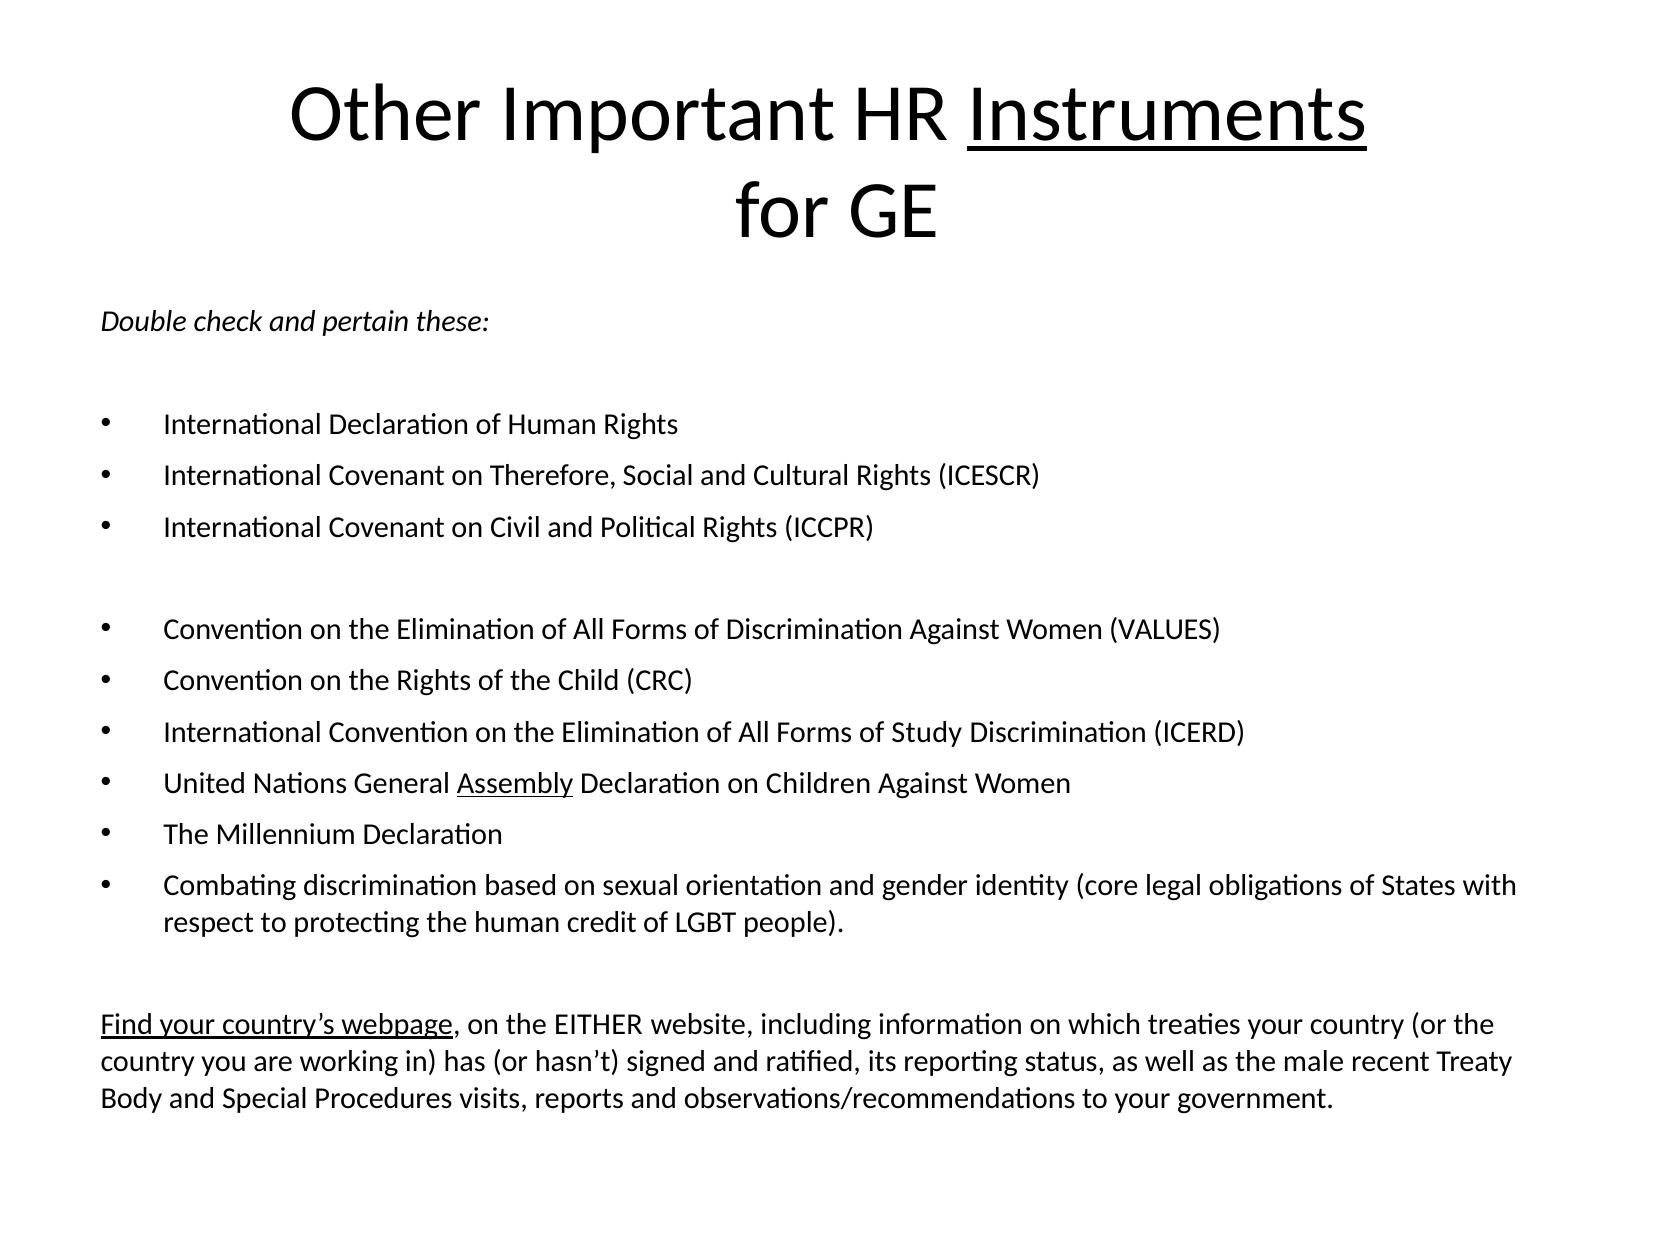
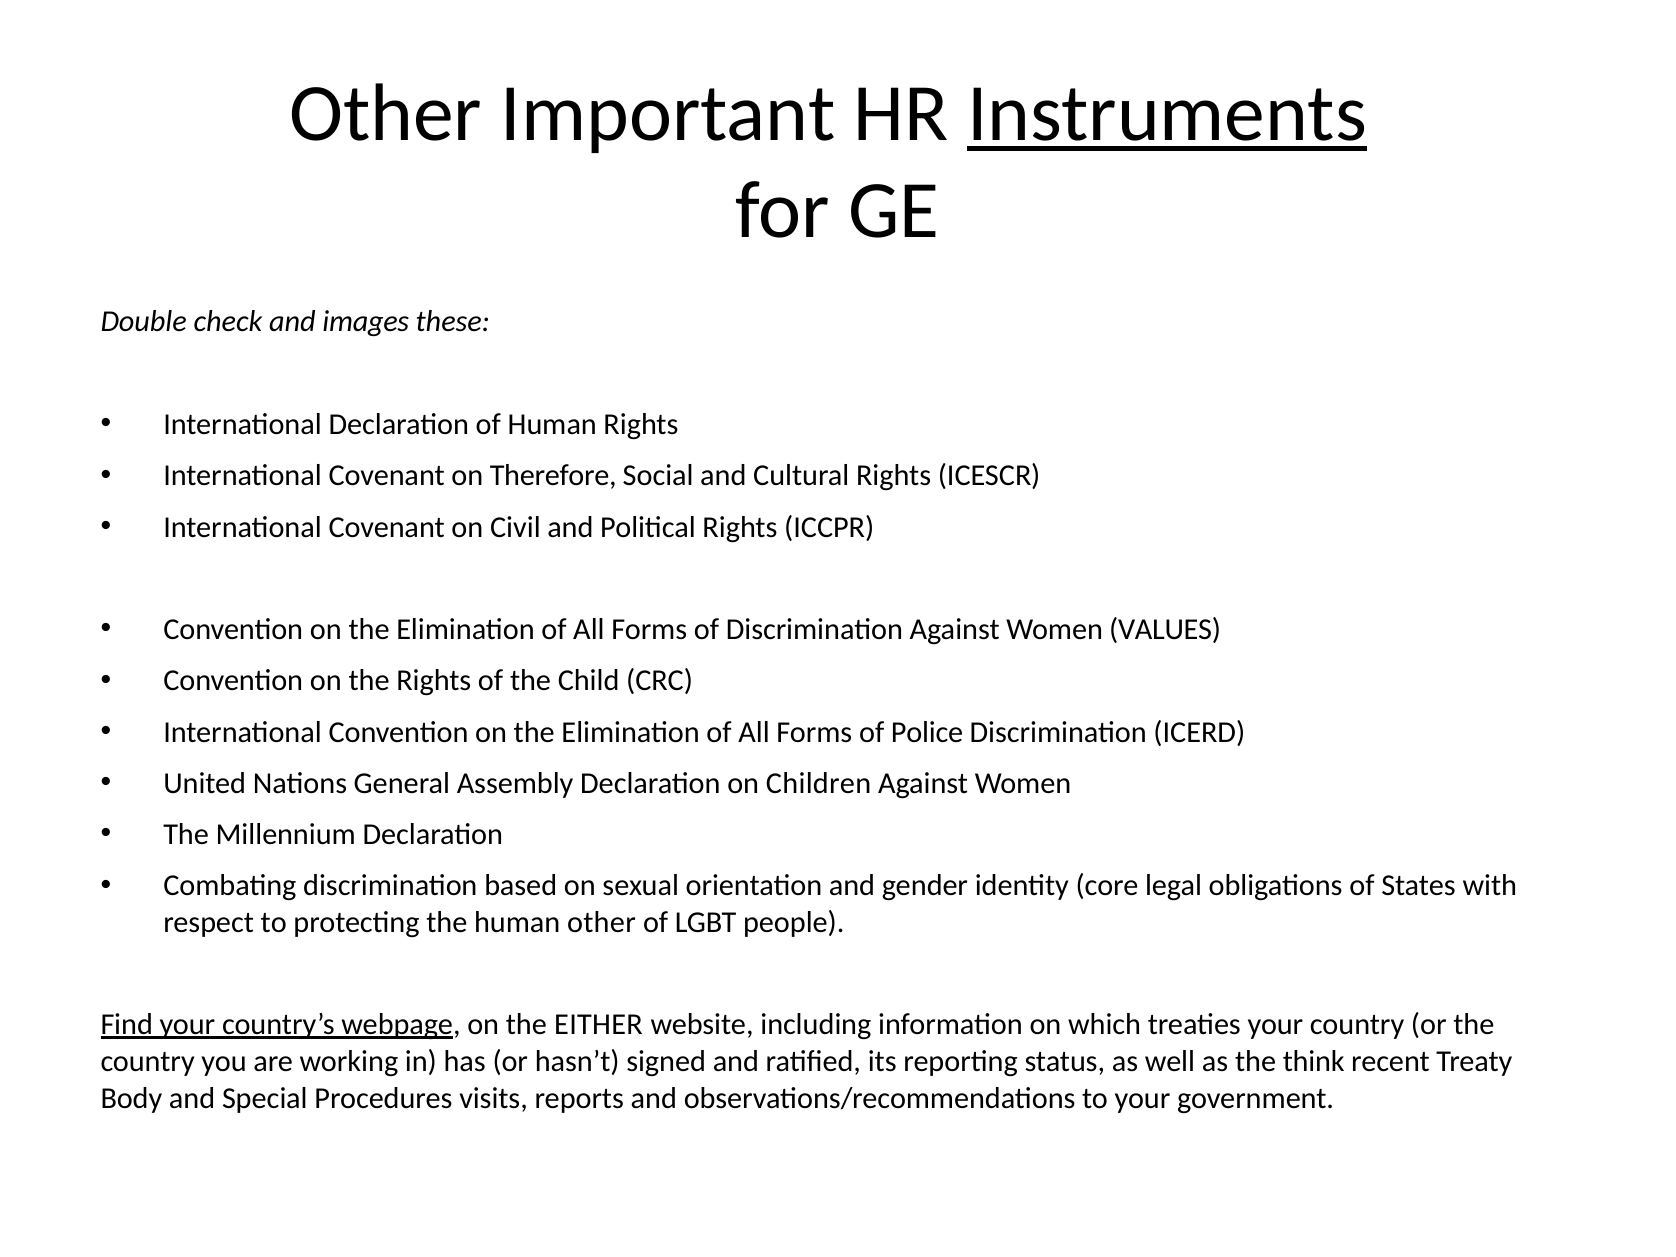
pertain: pertain -> images
Study: Study -> Police
Assembly underline: present -> none
human credit: credit -> other
male: male -> think
